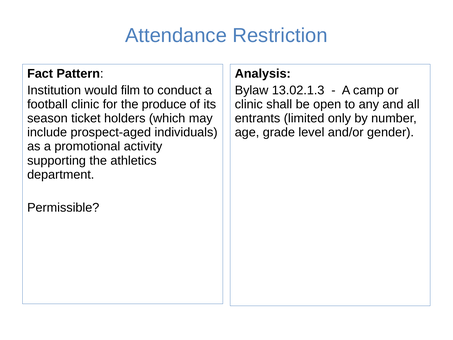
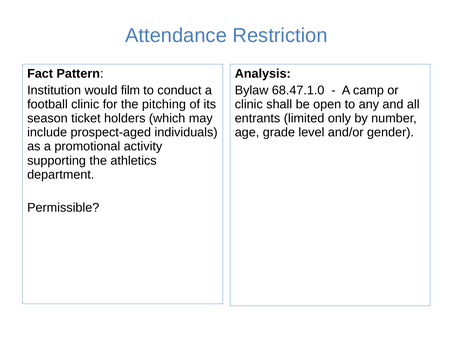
13.02.1.3: 13.02.1.3 -> 68.47.1.0
produce: produce -> pitching
